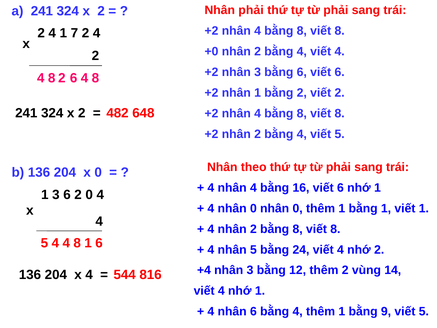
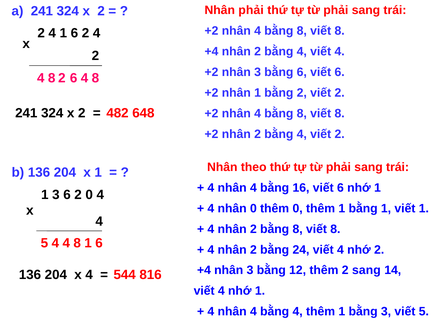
1 7: 7 -> 6
+0 at (211, 52): +0 -> +4
4 viết 5: 5 -> 2
x 0: 0 -> 1
nhân 0 nhân: nhân -> thêm
5 at (253, 249): 5 -> 2
2 vùng: vùng -> sang
6 at (253, 311): 6 -> 4
bằng 9: 9 -> 3
